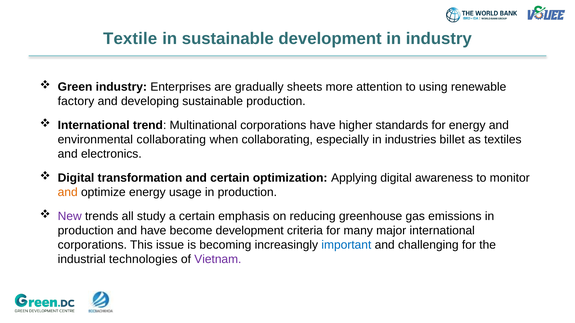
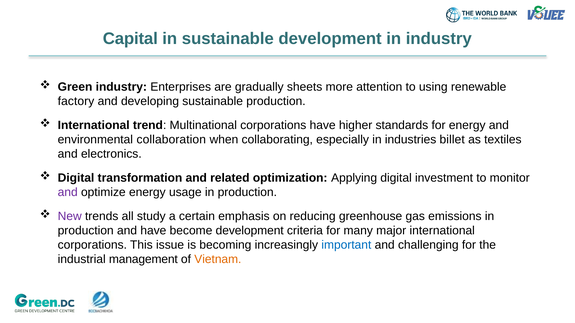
Textile: Textile -> Capital
environmental collaborating: collaborating -> collaboration
and certain: certain -> related
awareness: awareness -> investment
and at (68, 192) colour: orange -> purple
technologies: technologies -> management
Vietnam colour: purple -> orange
